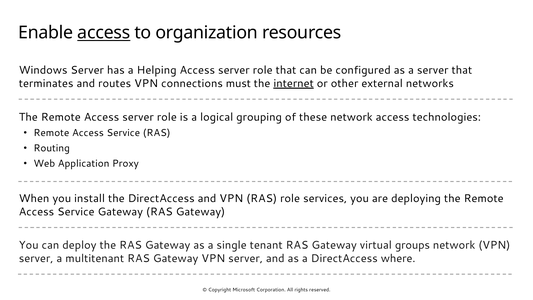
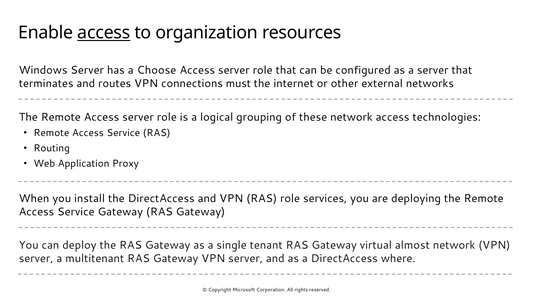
Helping: Helping -> Choose
internet underline: present -> none
groups: groups -> almost
